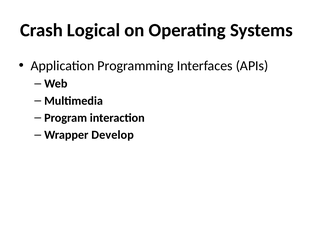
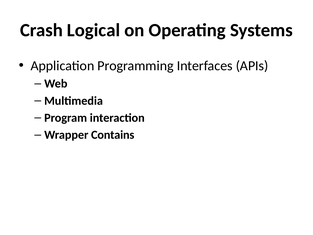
Develop: Develop -> Contains
